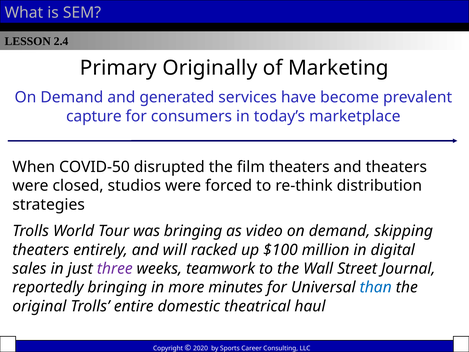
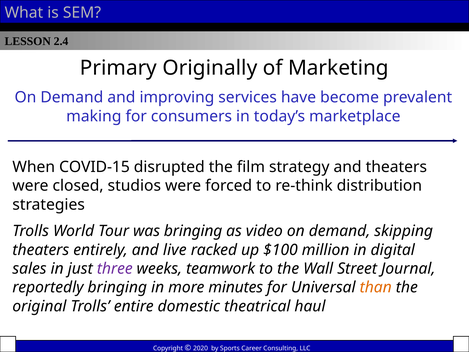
generated: generated -> improving
capture: capture -> making
COVID-50: COVID-50 -> COVID-15
film theaters: theaters -> strategy
will: will -> live
than colour: blue -> orange
